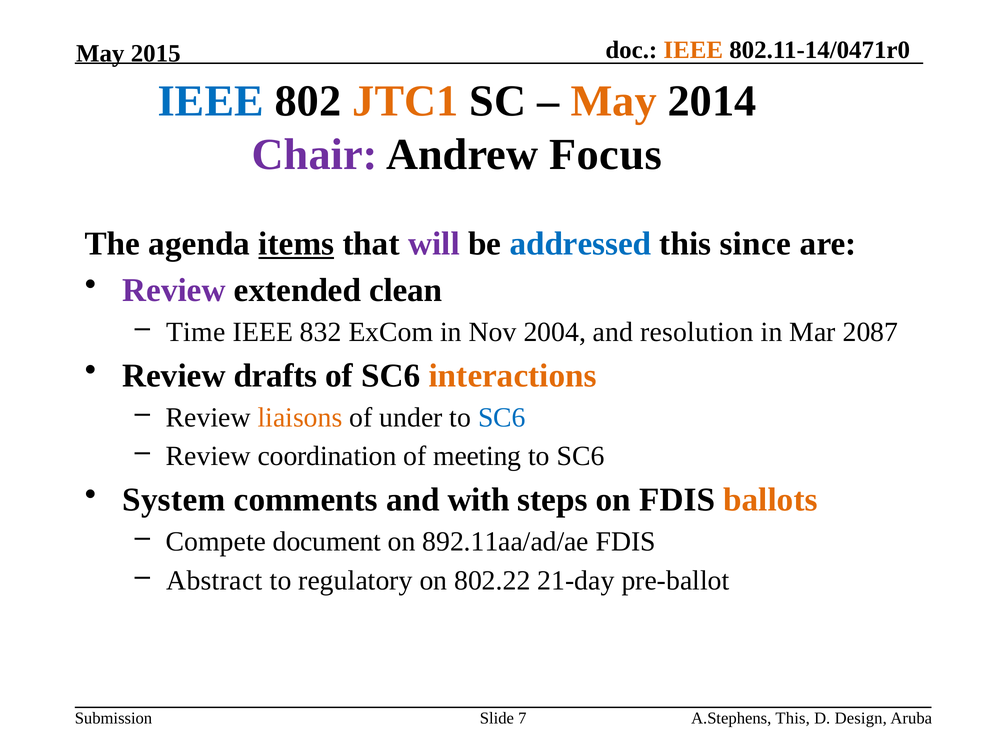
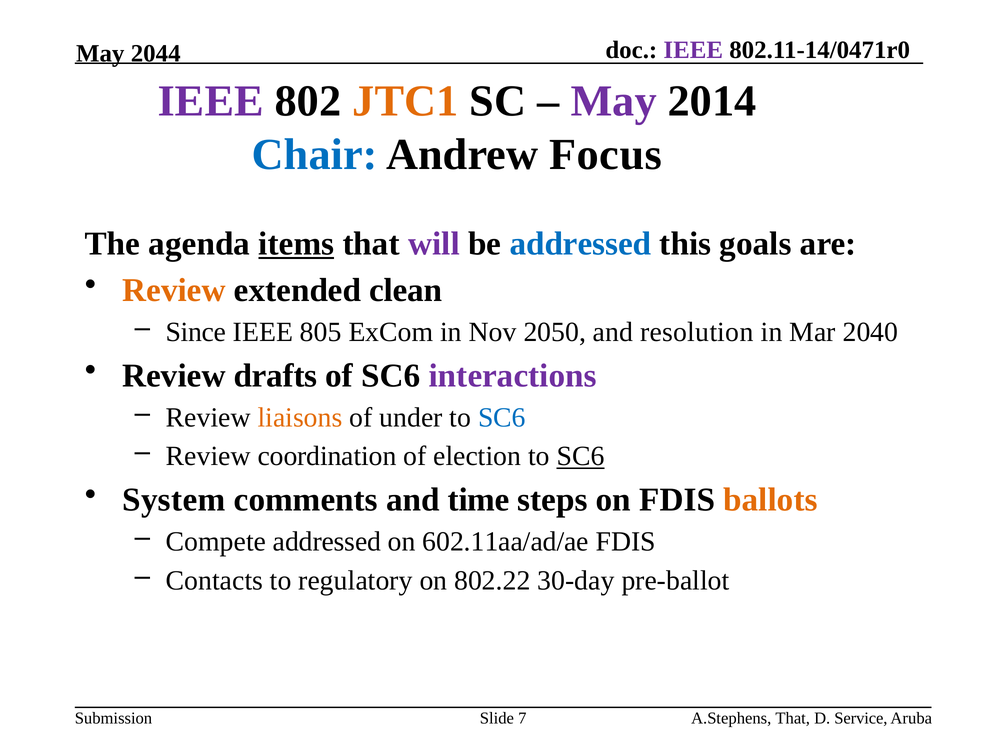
IEEE at (693, 50) colour: orange -> purple
2015: 2015 -> 2044
IEEE at (211, 101) colour: blue -> purple
May at (614, 101) colour: orange -> purple
Chair colour: purple -> blue
since: since -> goals
Review at (174, 290) colour: purple -> orange
Time: Time -> Since
832: 832 -> 805
2004: 2004 -> 2050
2087: 2087 -> 2040
interactions colour: orange -> purple
meeting: meeting -> election
SC6 at (581, 456) underline: none -> present
with: with -> time
Compete document: document -> addressed
892.11aa/ad/ae: 892.11aa/ad/ae -> 602.11aa/ad/ae
Abstract: Abstract -> Contacts
21-day: 21-day -> 30-day
A.Stephens This: This -> That
Design: Design -> Service
